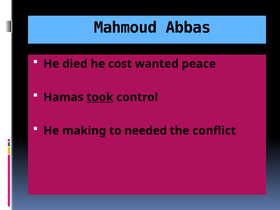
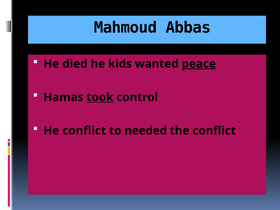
cost: cost -> kids
peace underline: none -> present
He making: making -> conflict
